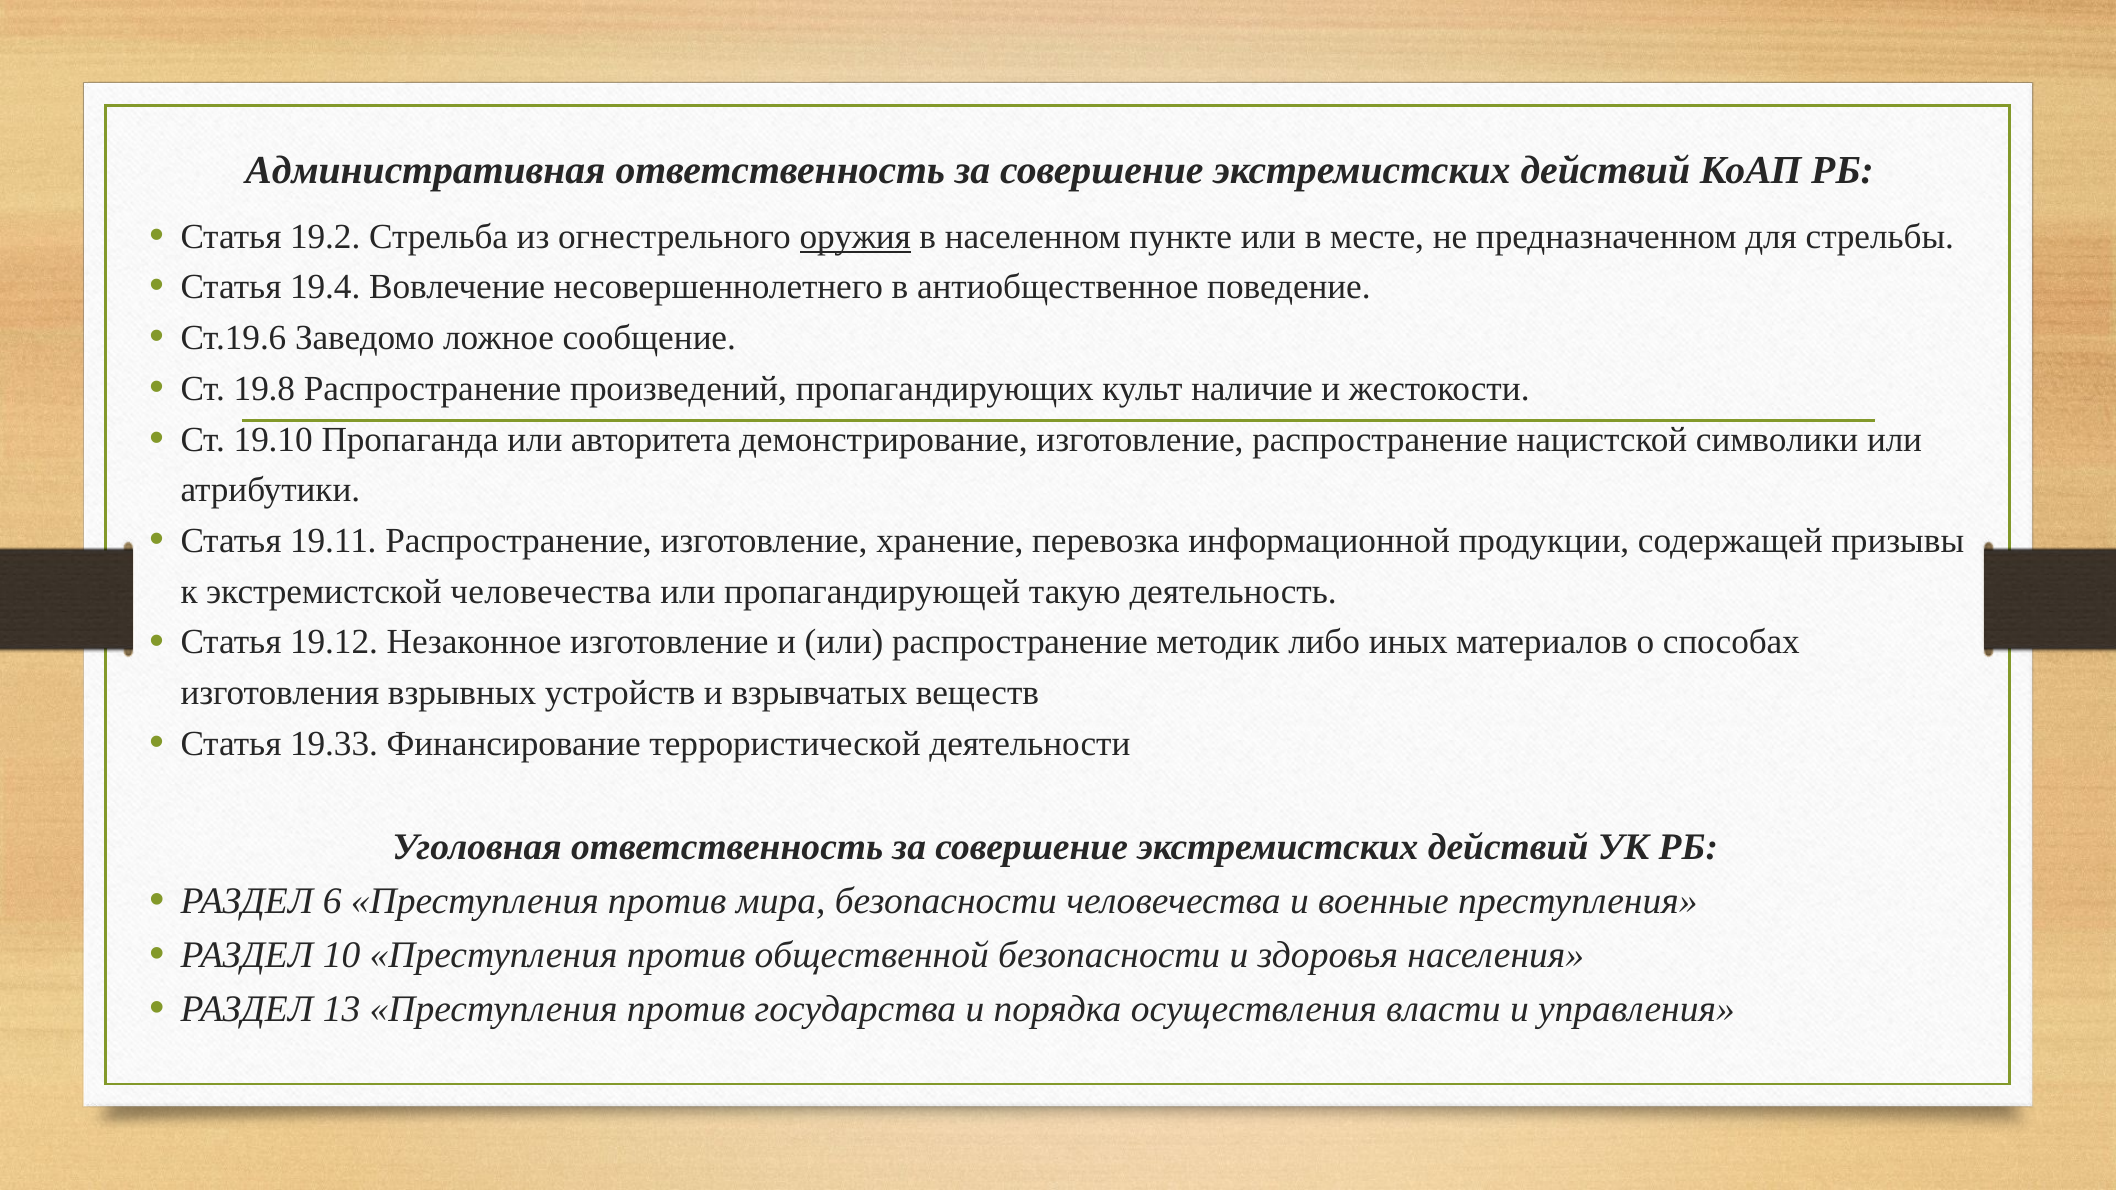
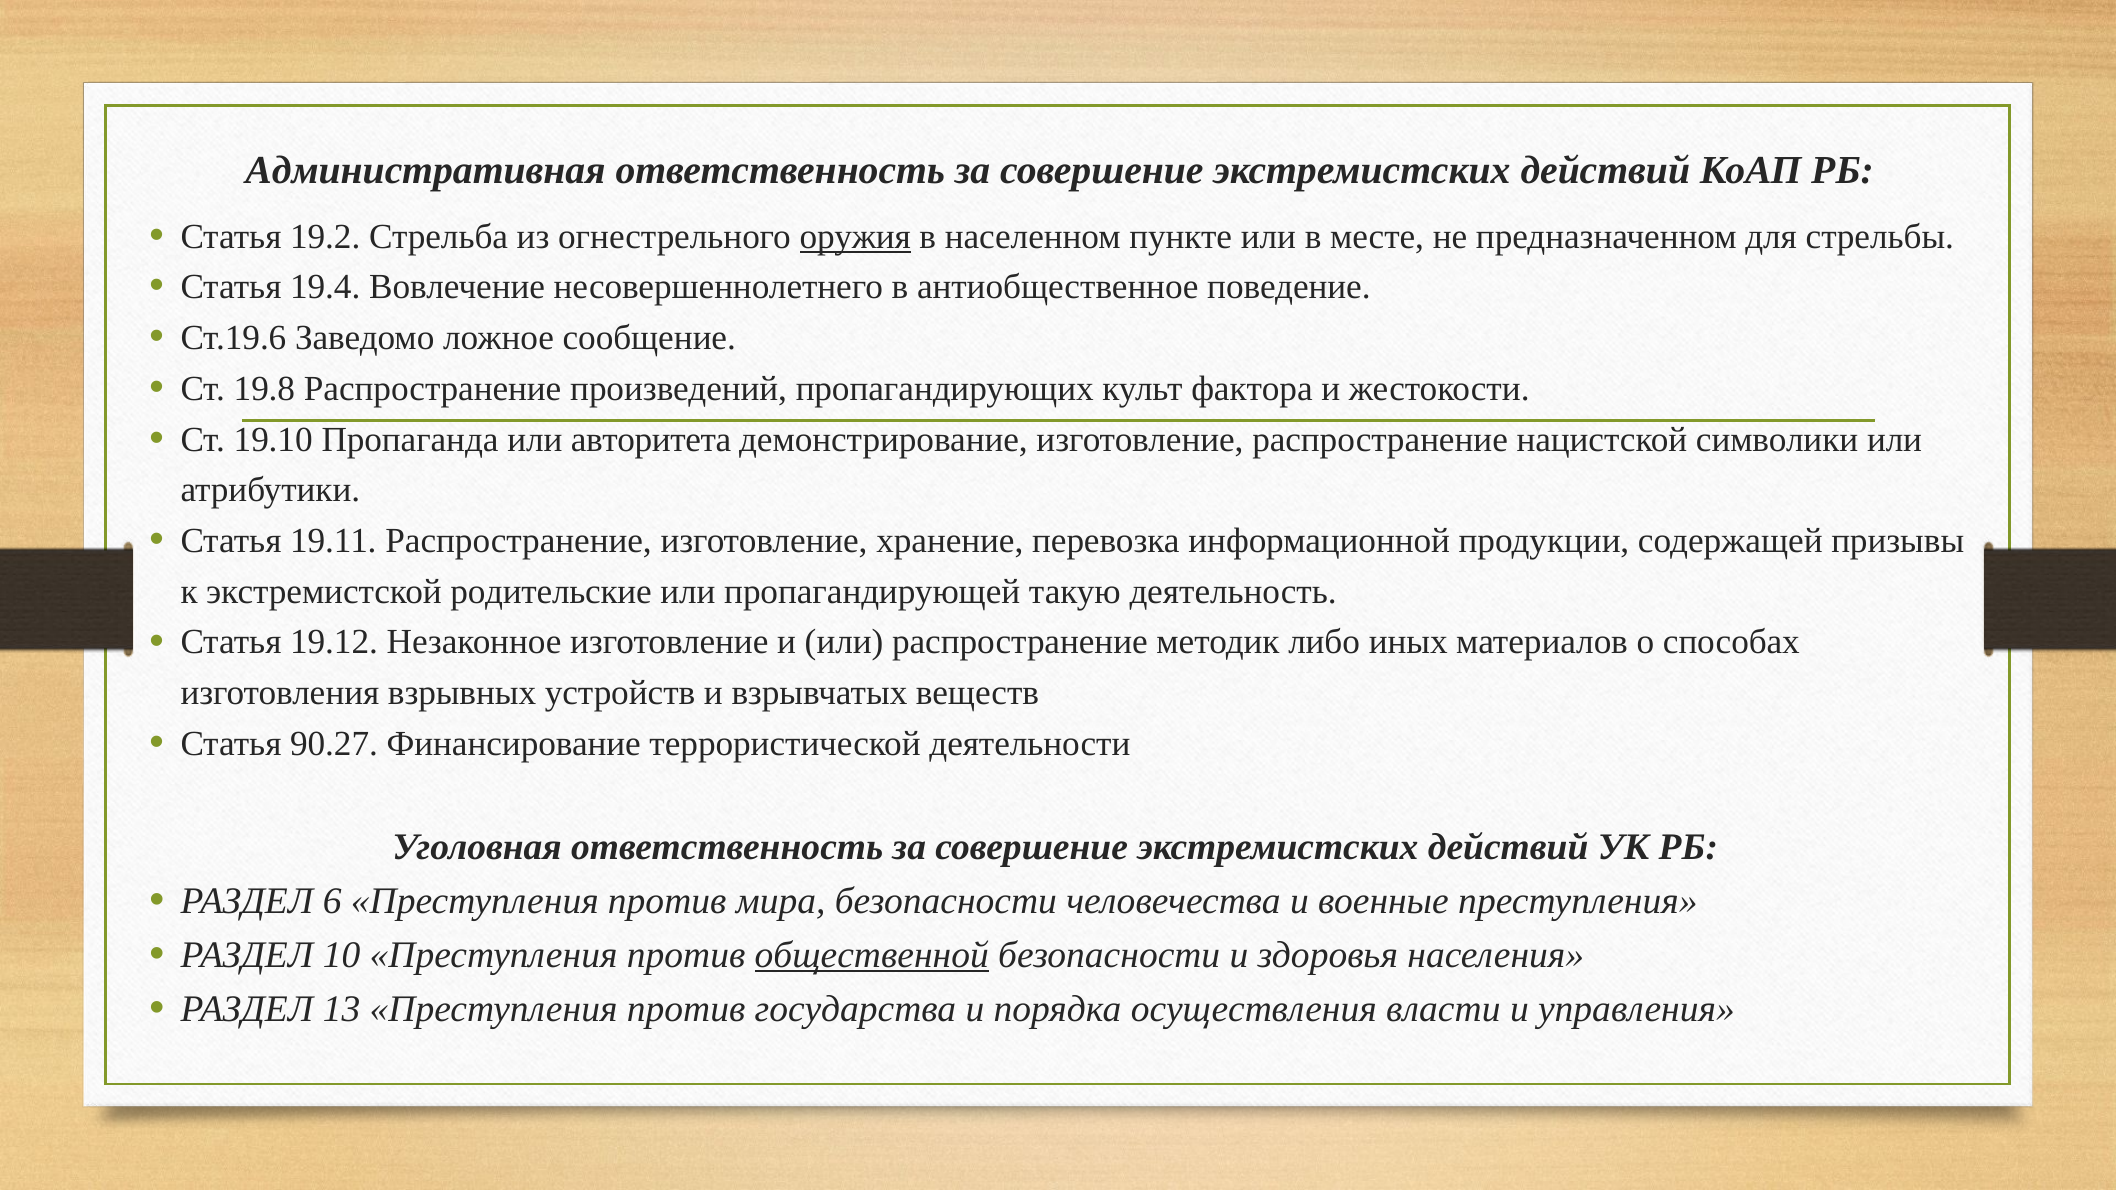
наличие: наличие -> фактора
экстремистской человечества: человечества -> родительские
19.33: 19.33 -> 90.27
общественной underline: none -> present
